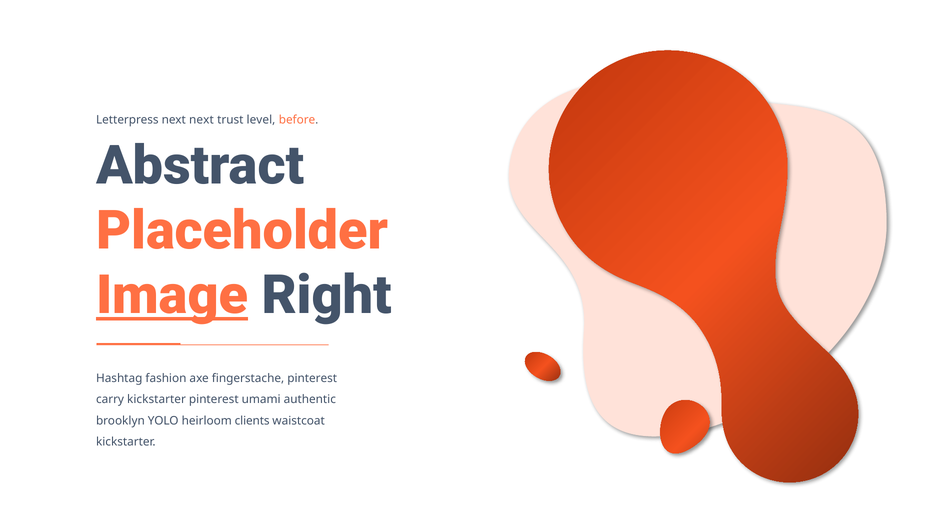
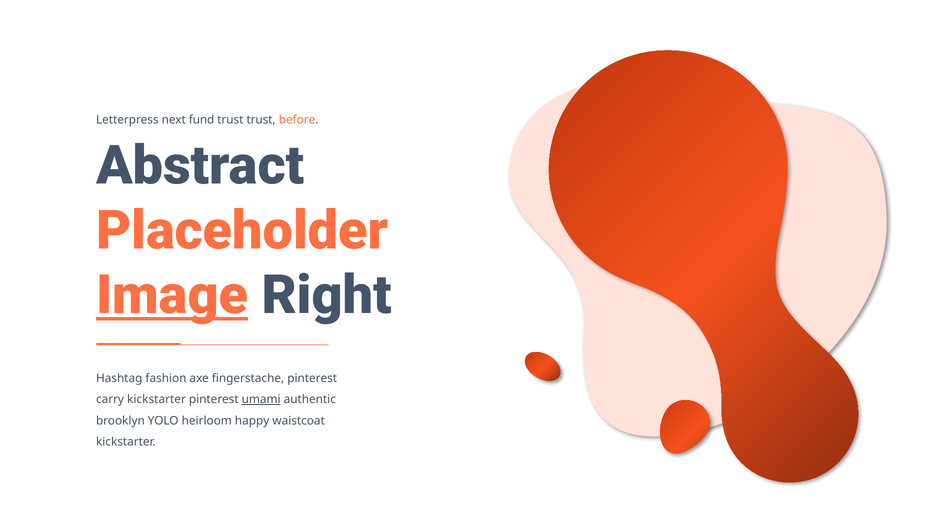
next next: next -> fund
trust level: level -> trust
umami underline: none -> present
clients: clients -> happy
